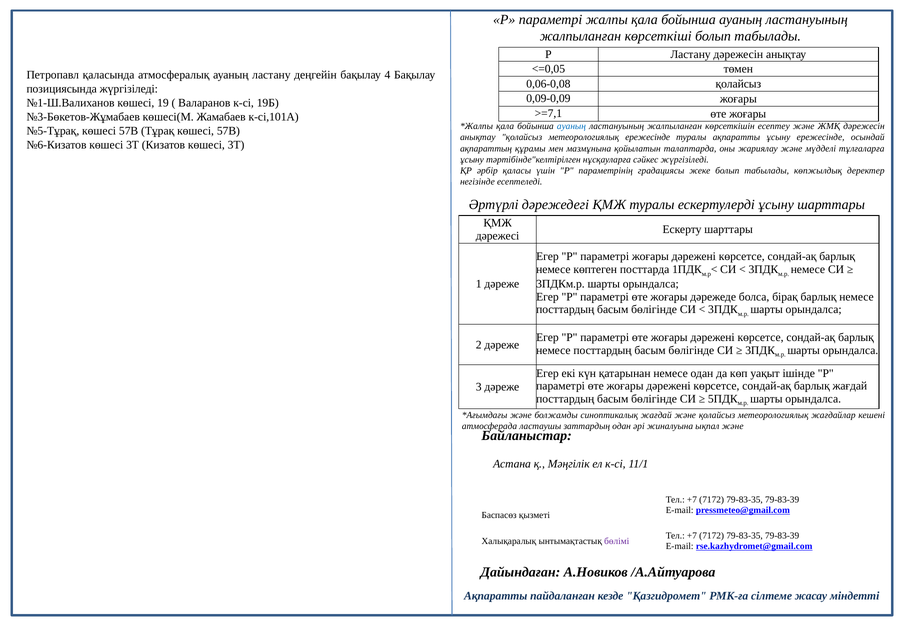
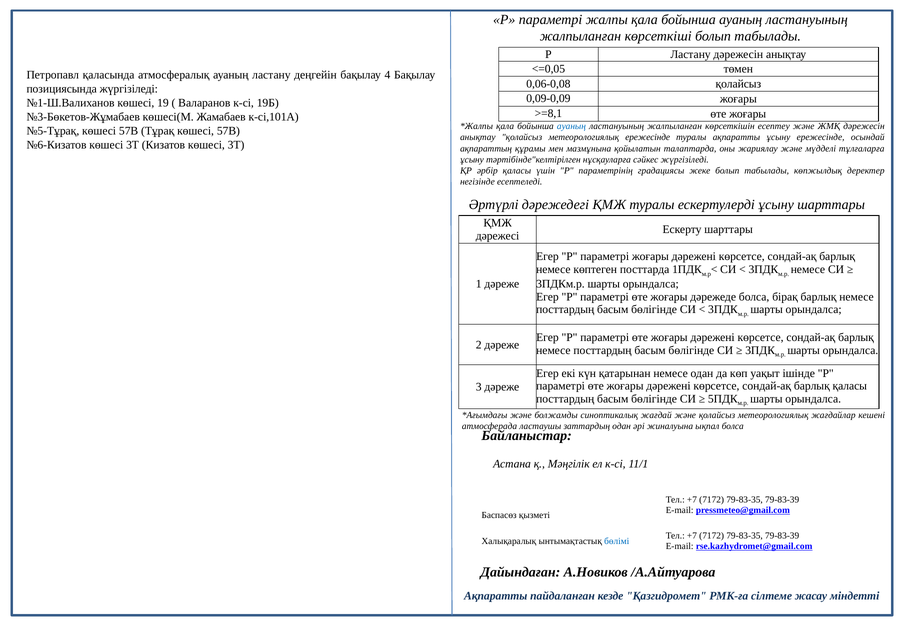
>=7,1: >=7,1 -> >=8,1
барлық жағдай: жағдай -> қаласы
ықпал және: және -> болса
бөлімі colour: purple -> blue
